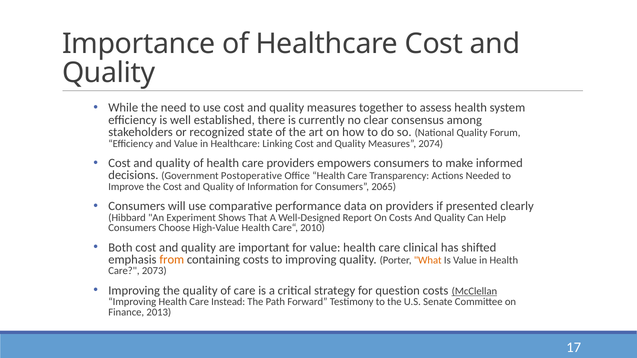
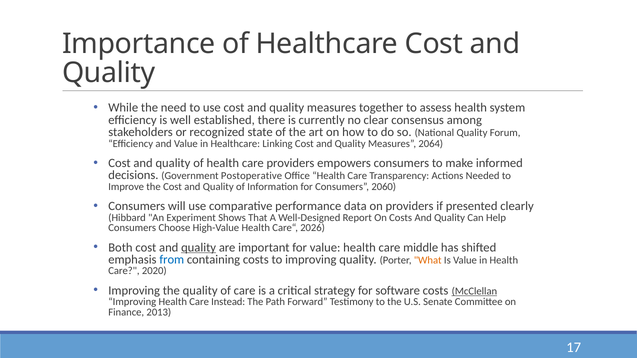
2074: 2074 -> 2064
2065: 2065 -> 2060
2010: 2010 -> 2026
quality at (199, 248) underline: none -> present
clinical: clinical -> middle
from colour: orange -> blue
2073: 2073 -> 2020
question: question -> software
